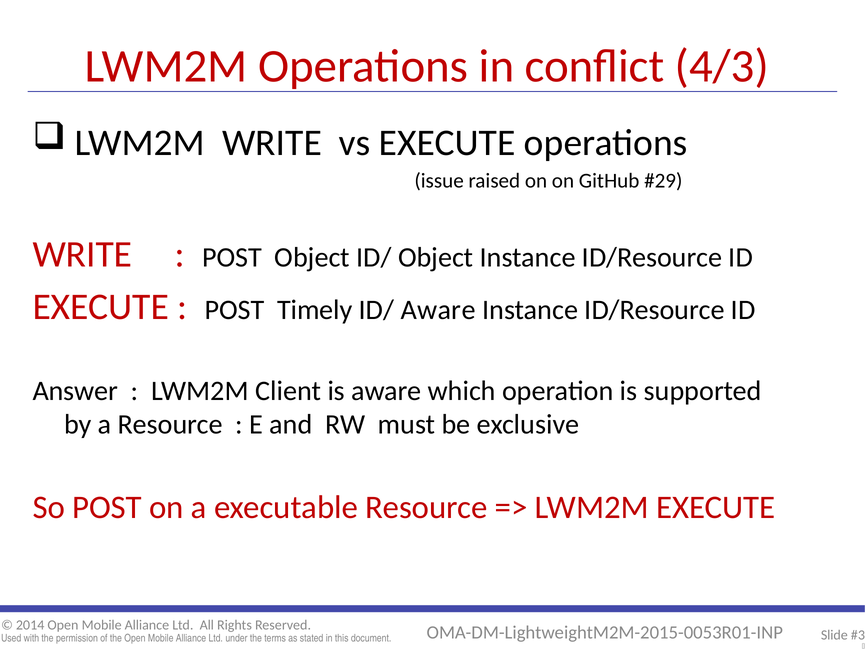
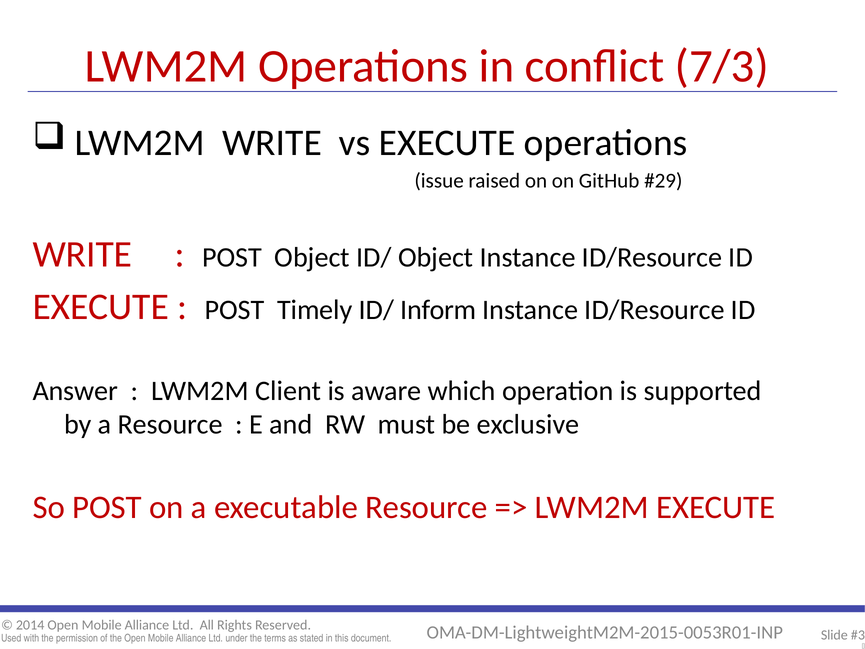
4/3: 4/3 -> 7/3
ID/ Aware: Aware -> Inform
